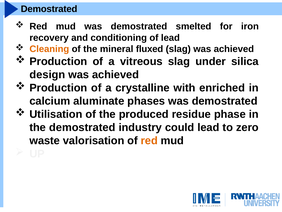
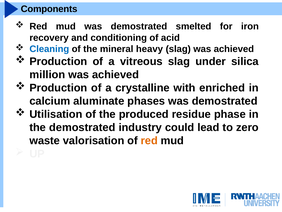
Demostrated at (49, 9): Demostrated -> Components
of lead: lead -> acid
Cleaning colour: orange -> blue
fluxed: fluxed -> heavy
design: design -> million
